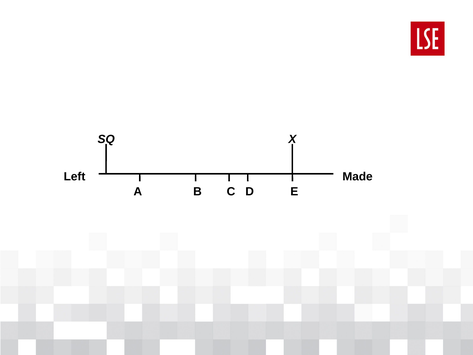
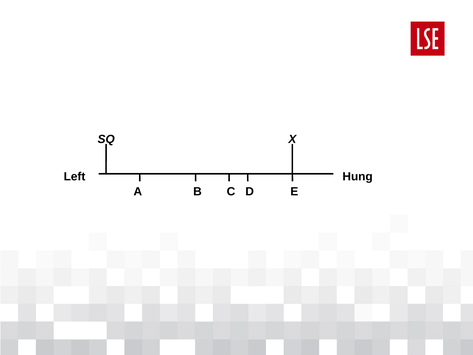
Made: Made -> Hung
